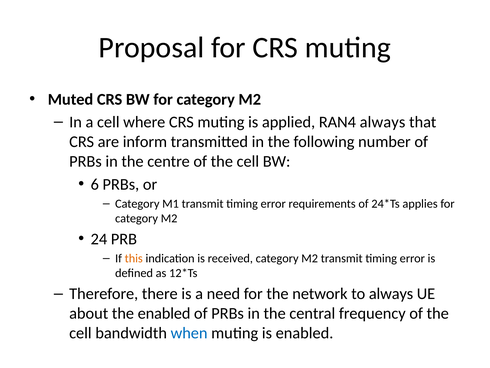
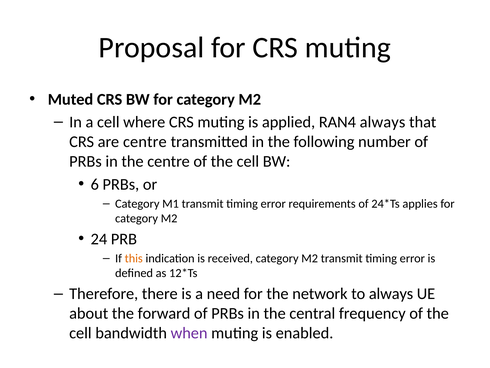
are inform: inform -> centre
the enabled: enabled -> forward
when colour: blue -> purple
